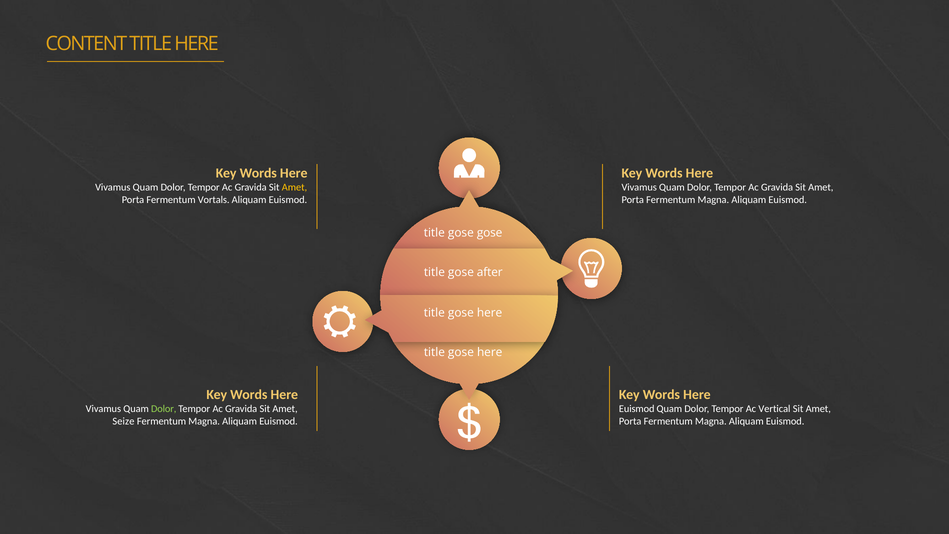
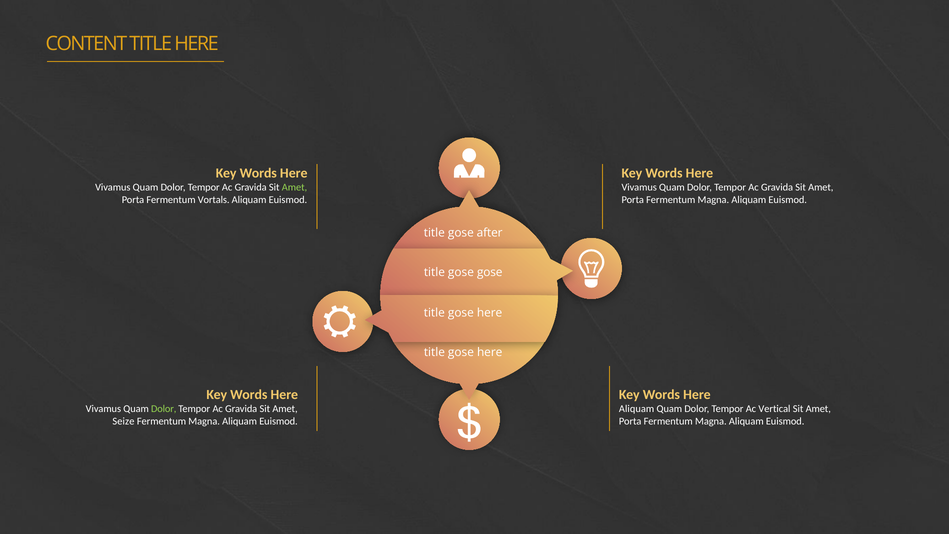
Amet at (294, 187) colour: yellow -> light green
gose gose: gose -> after
gose after: after -> gose
Euismod at (637, 409): Euismod -> Aliquam
